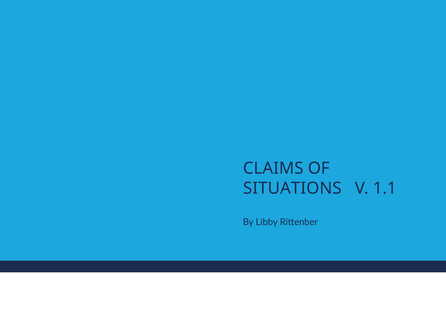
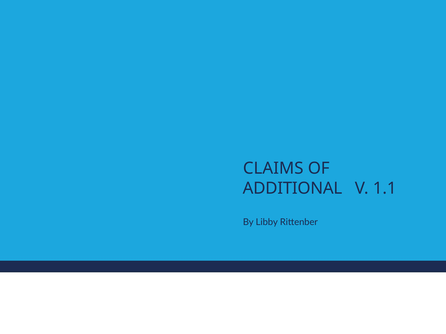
SITUATIONS: SITUATIONS -> ADDITIONAL
